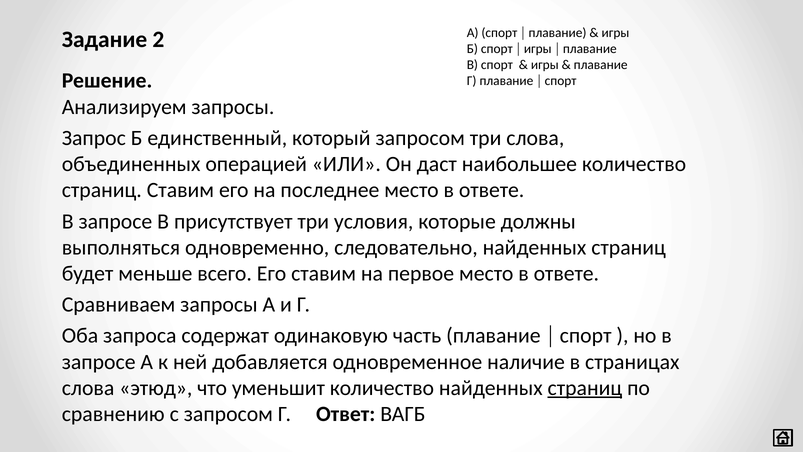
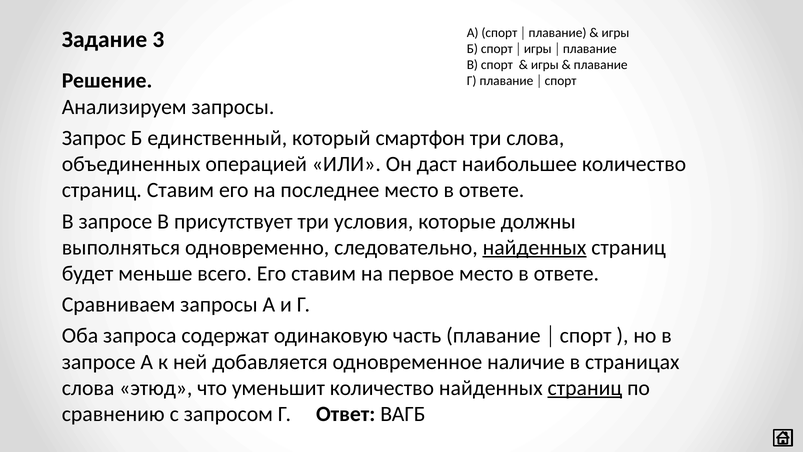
2: 2 -> 3
который запросом: запросом -> смартфон
найденных at (535, 247) underline: none -> present
